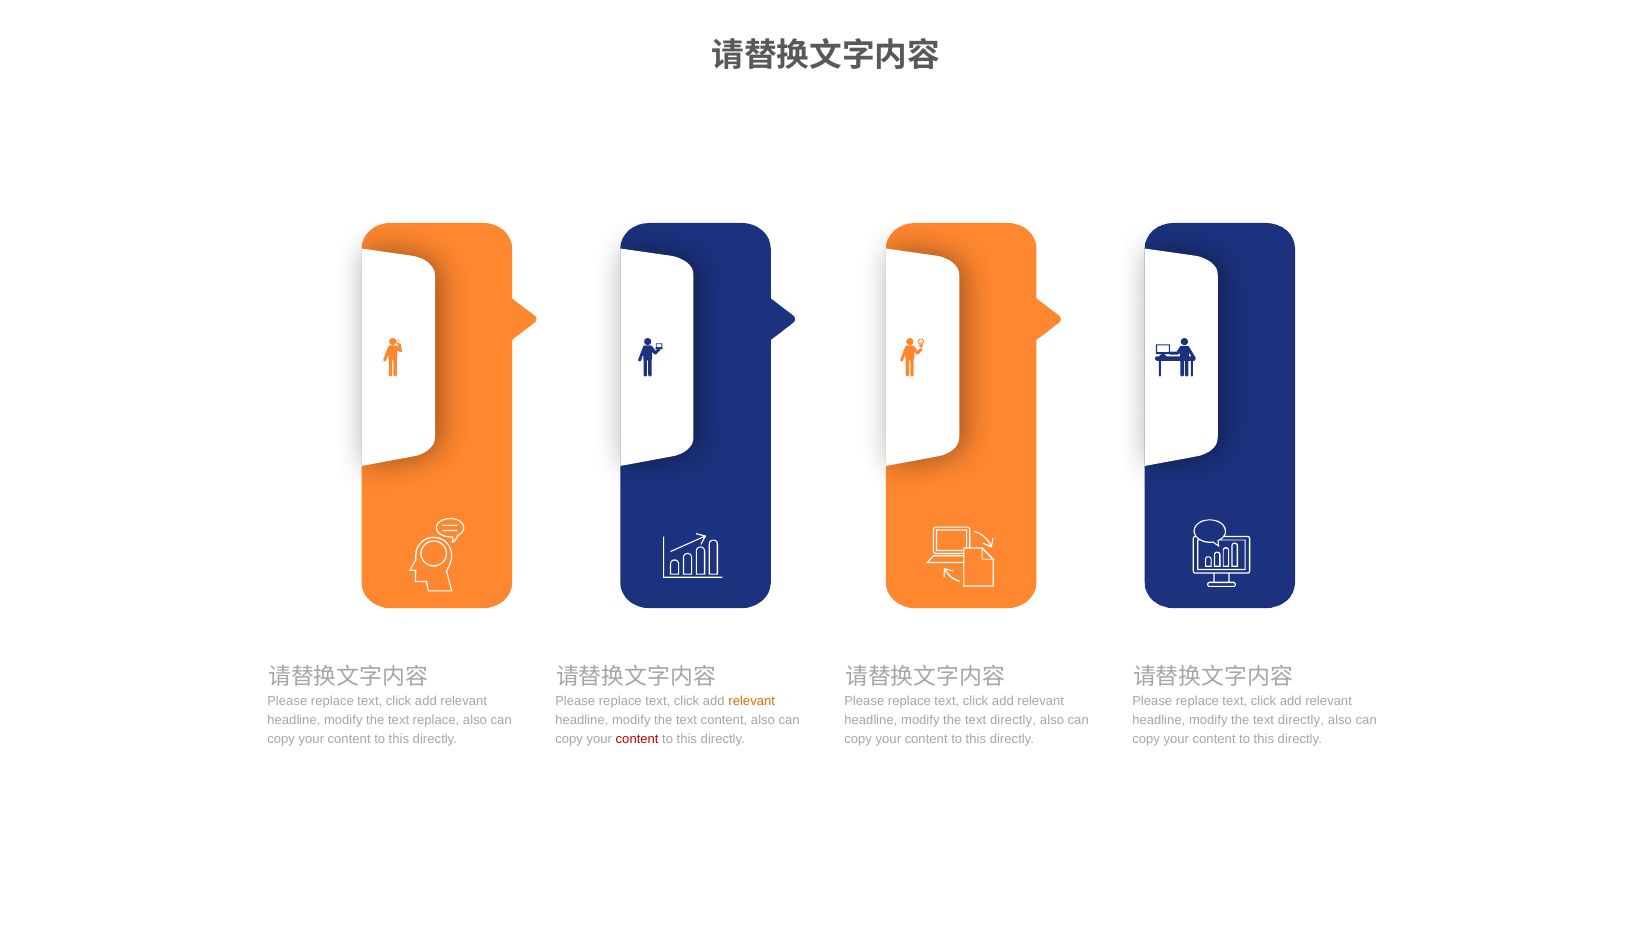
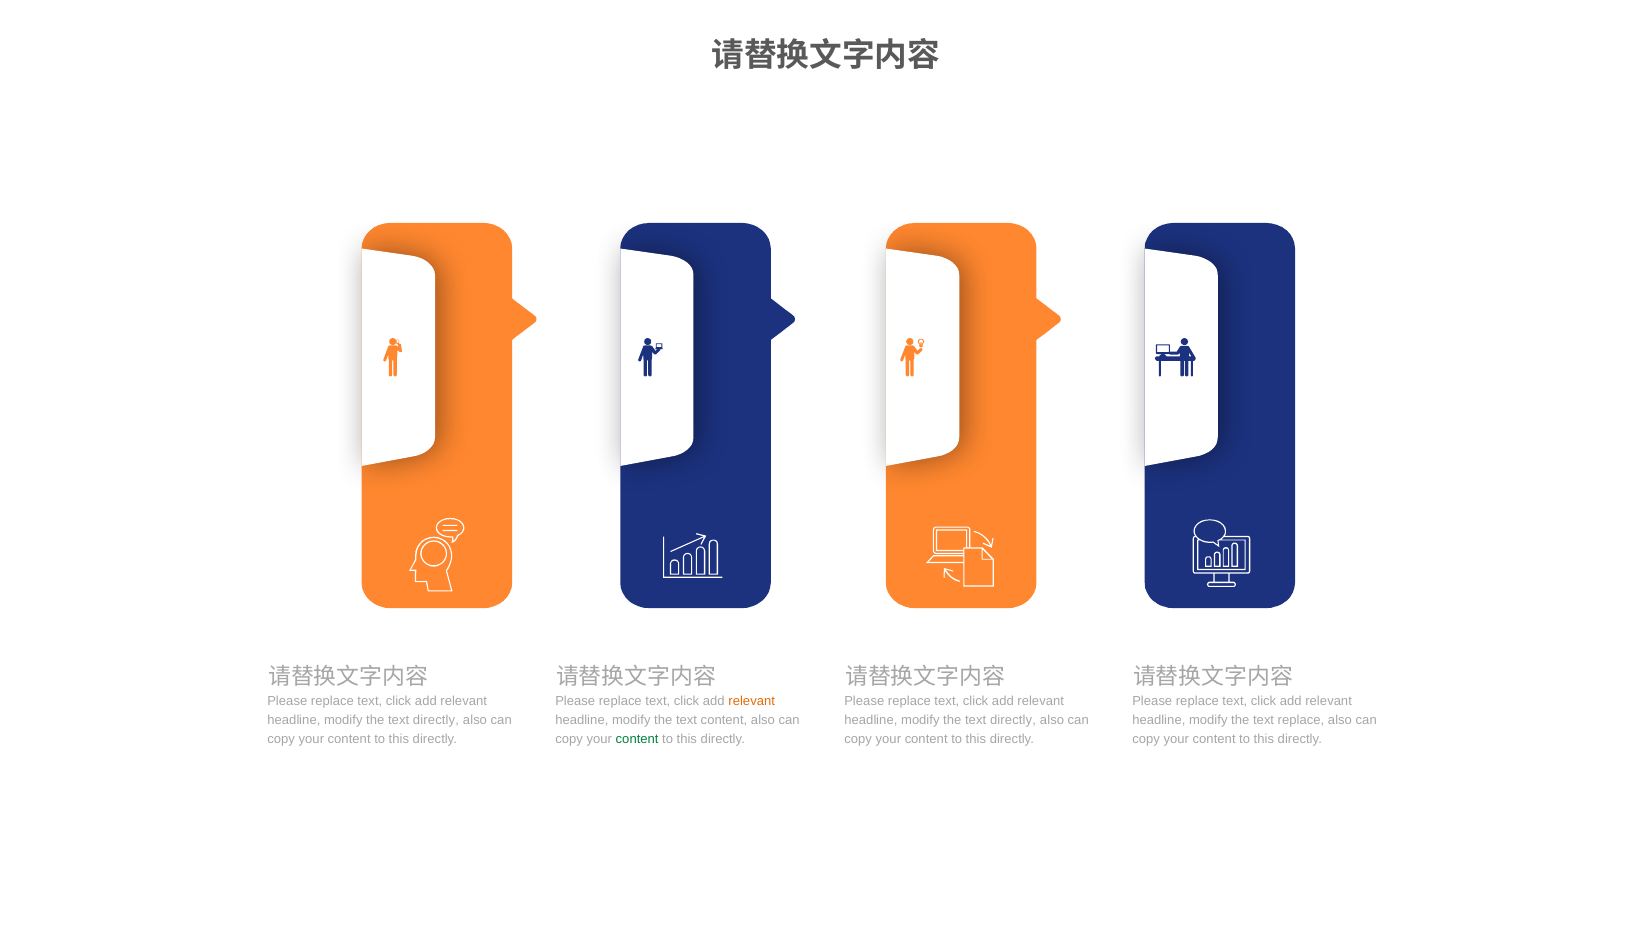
replace at (436, 720): replace -> directly
directly at (1301, 720): directly -> replace
content at (637, 739) colour: red -> green
